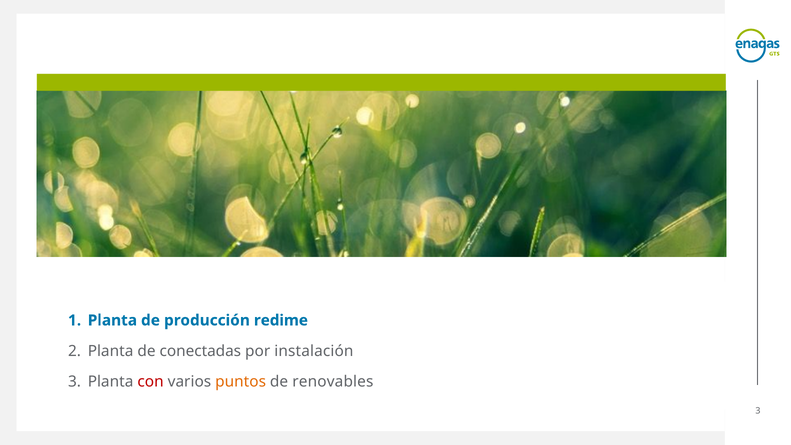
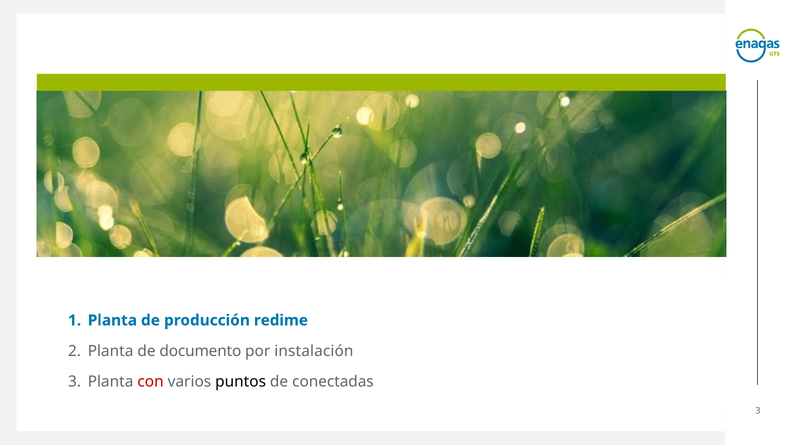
conectadas: conectadas -> documento
puntos colour: orange -> black
renovables: renovables -> conectadas
